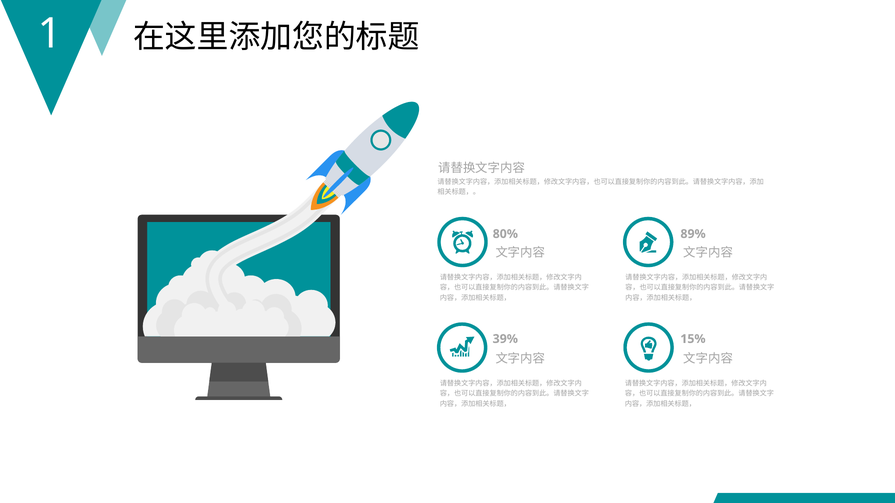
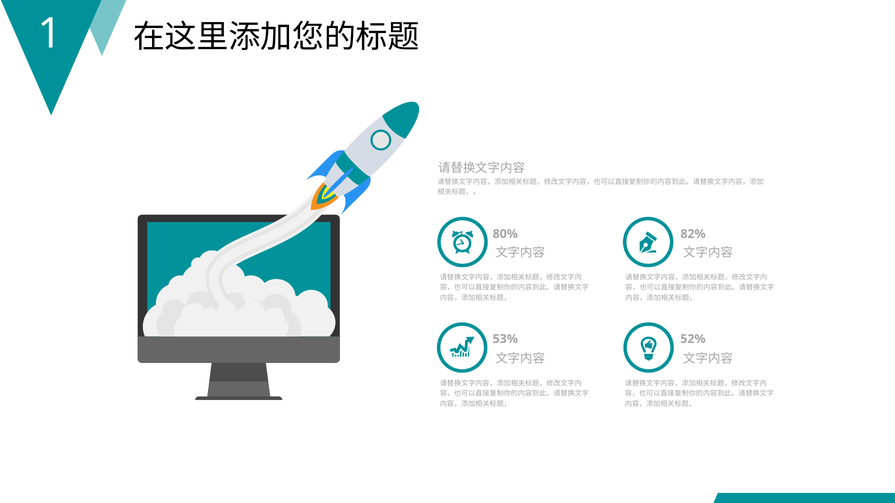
89%: 89% -> 82%
39%: 39% -> 53%
15%: 15% -> 52%
